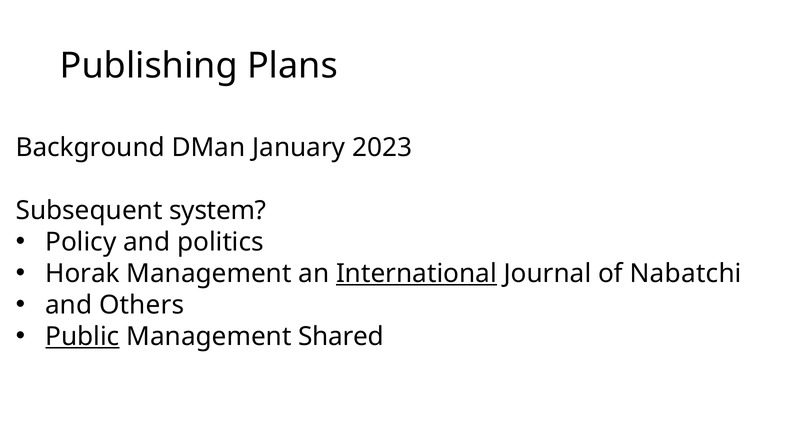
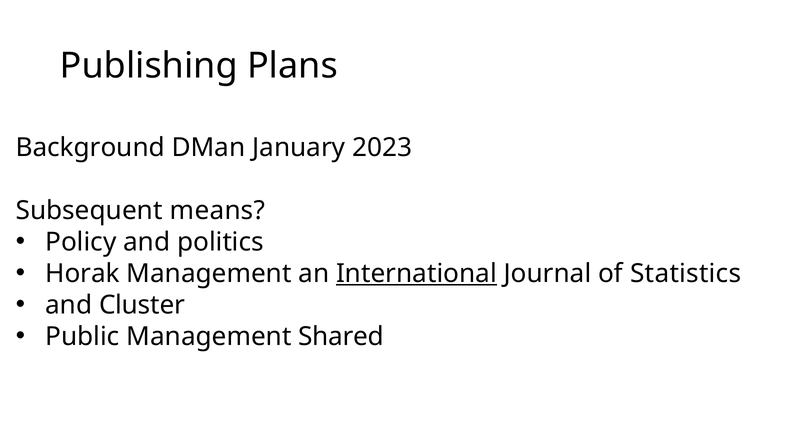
system: system -> means
Nabatchi: Nabatchi -> Statistics
Others: Others -> Cluster
Public underline: present -> none
